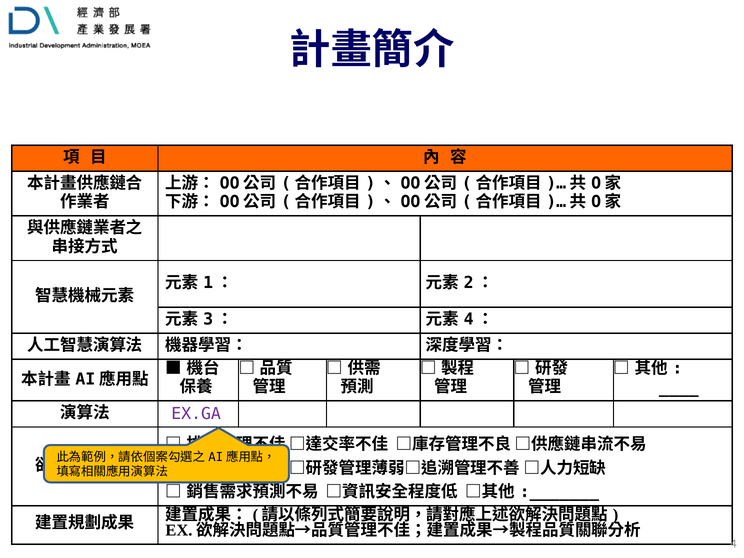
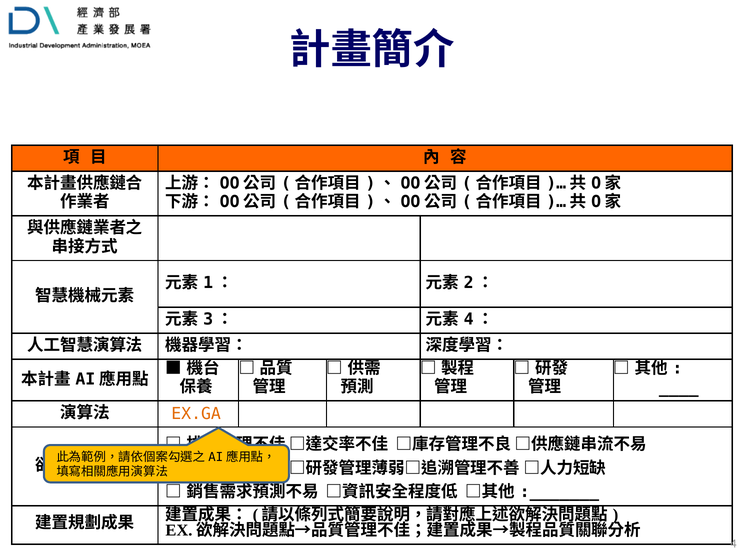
EX.GA colour: purple -> orange
